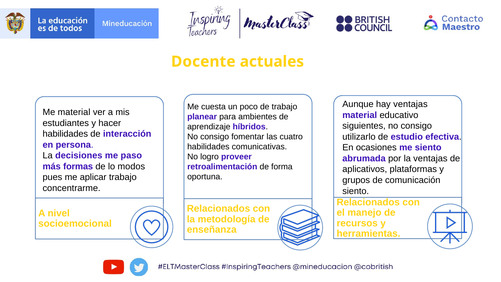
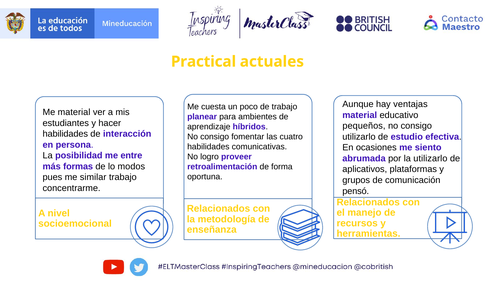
Docente: Docente -> Practical
siguientes: siguientes -> pequeños
decisiones: decisiones -> posibilidad
paso: paso -> entre
la ventajas: ventajas -> utilizarlo
aplicar: aplicar -> similar
siento at (356, 191): siento -> pensó
